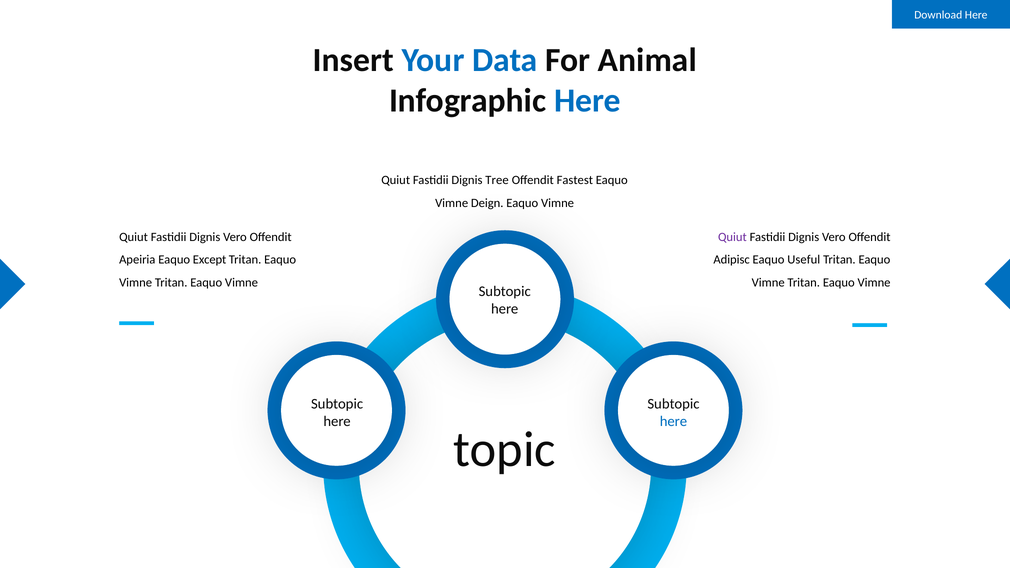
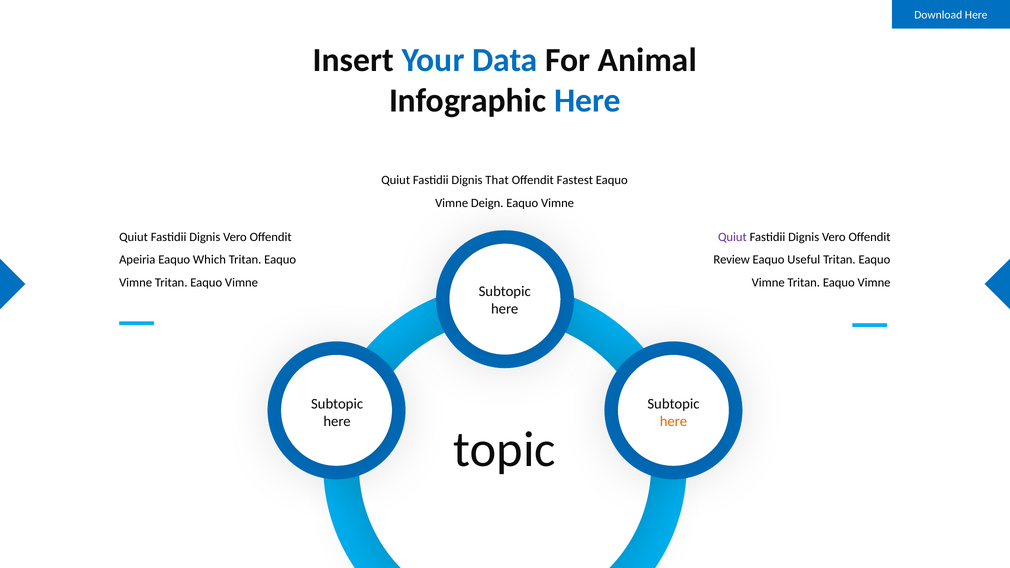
Tree: Tree -> That
Except: Except -> Which
Adipisc: Adipisc -> Review
here at (673, 422) colour: blue -> orange
